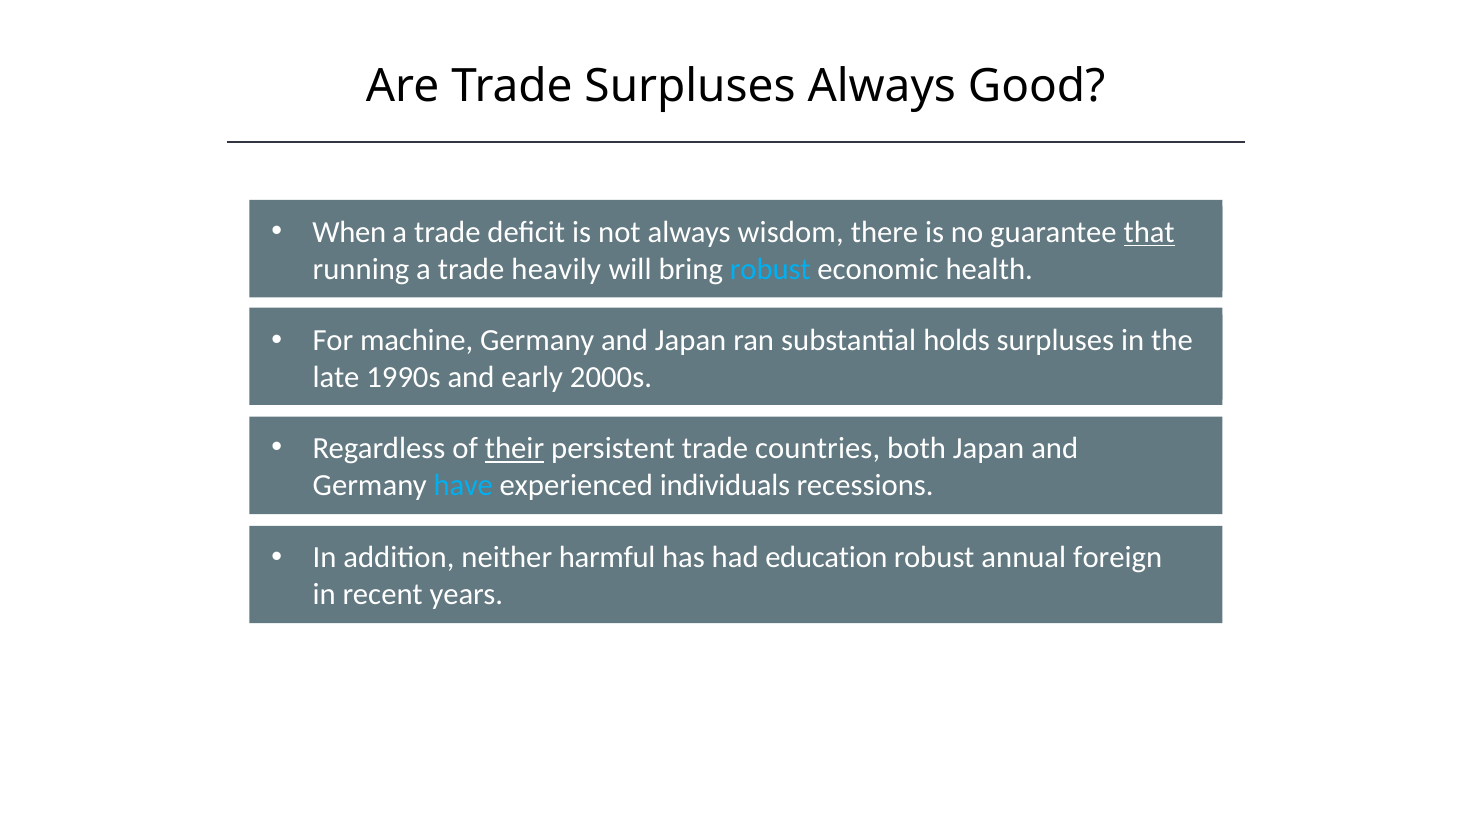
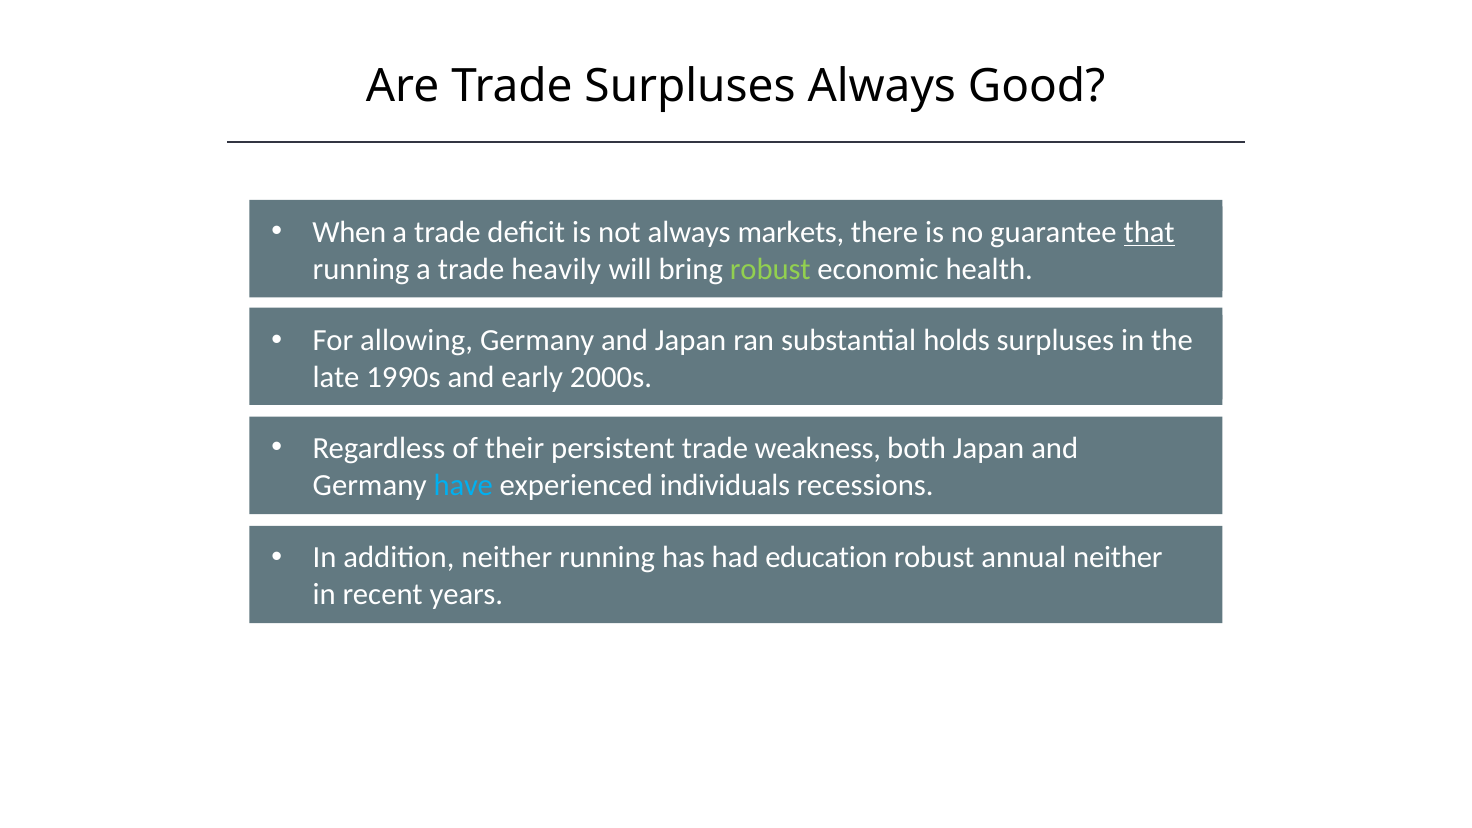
wisdom: wisdom -> markets
robust at (770, 269) colour: light blue -> light green
machine: machine -> allowing
their underline: present -> none
countries: countries -> weakness
neither harmful: harmful -> running
annual foreign: foreign -> neither
